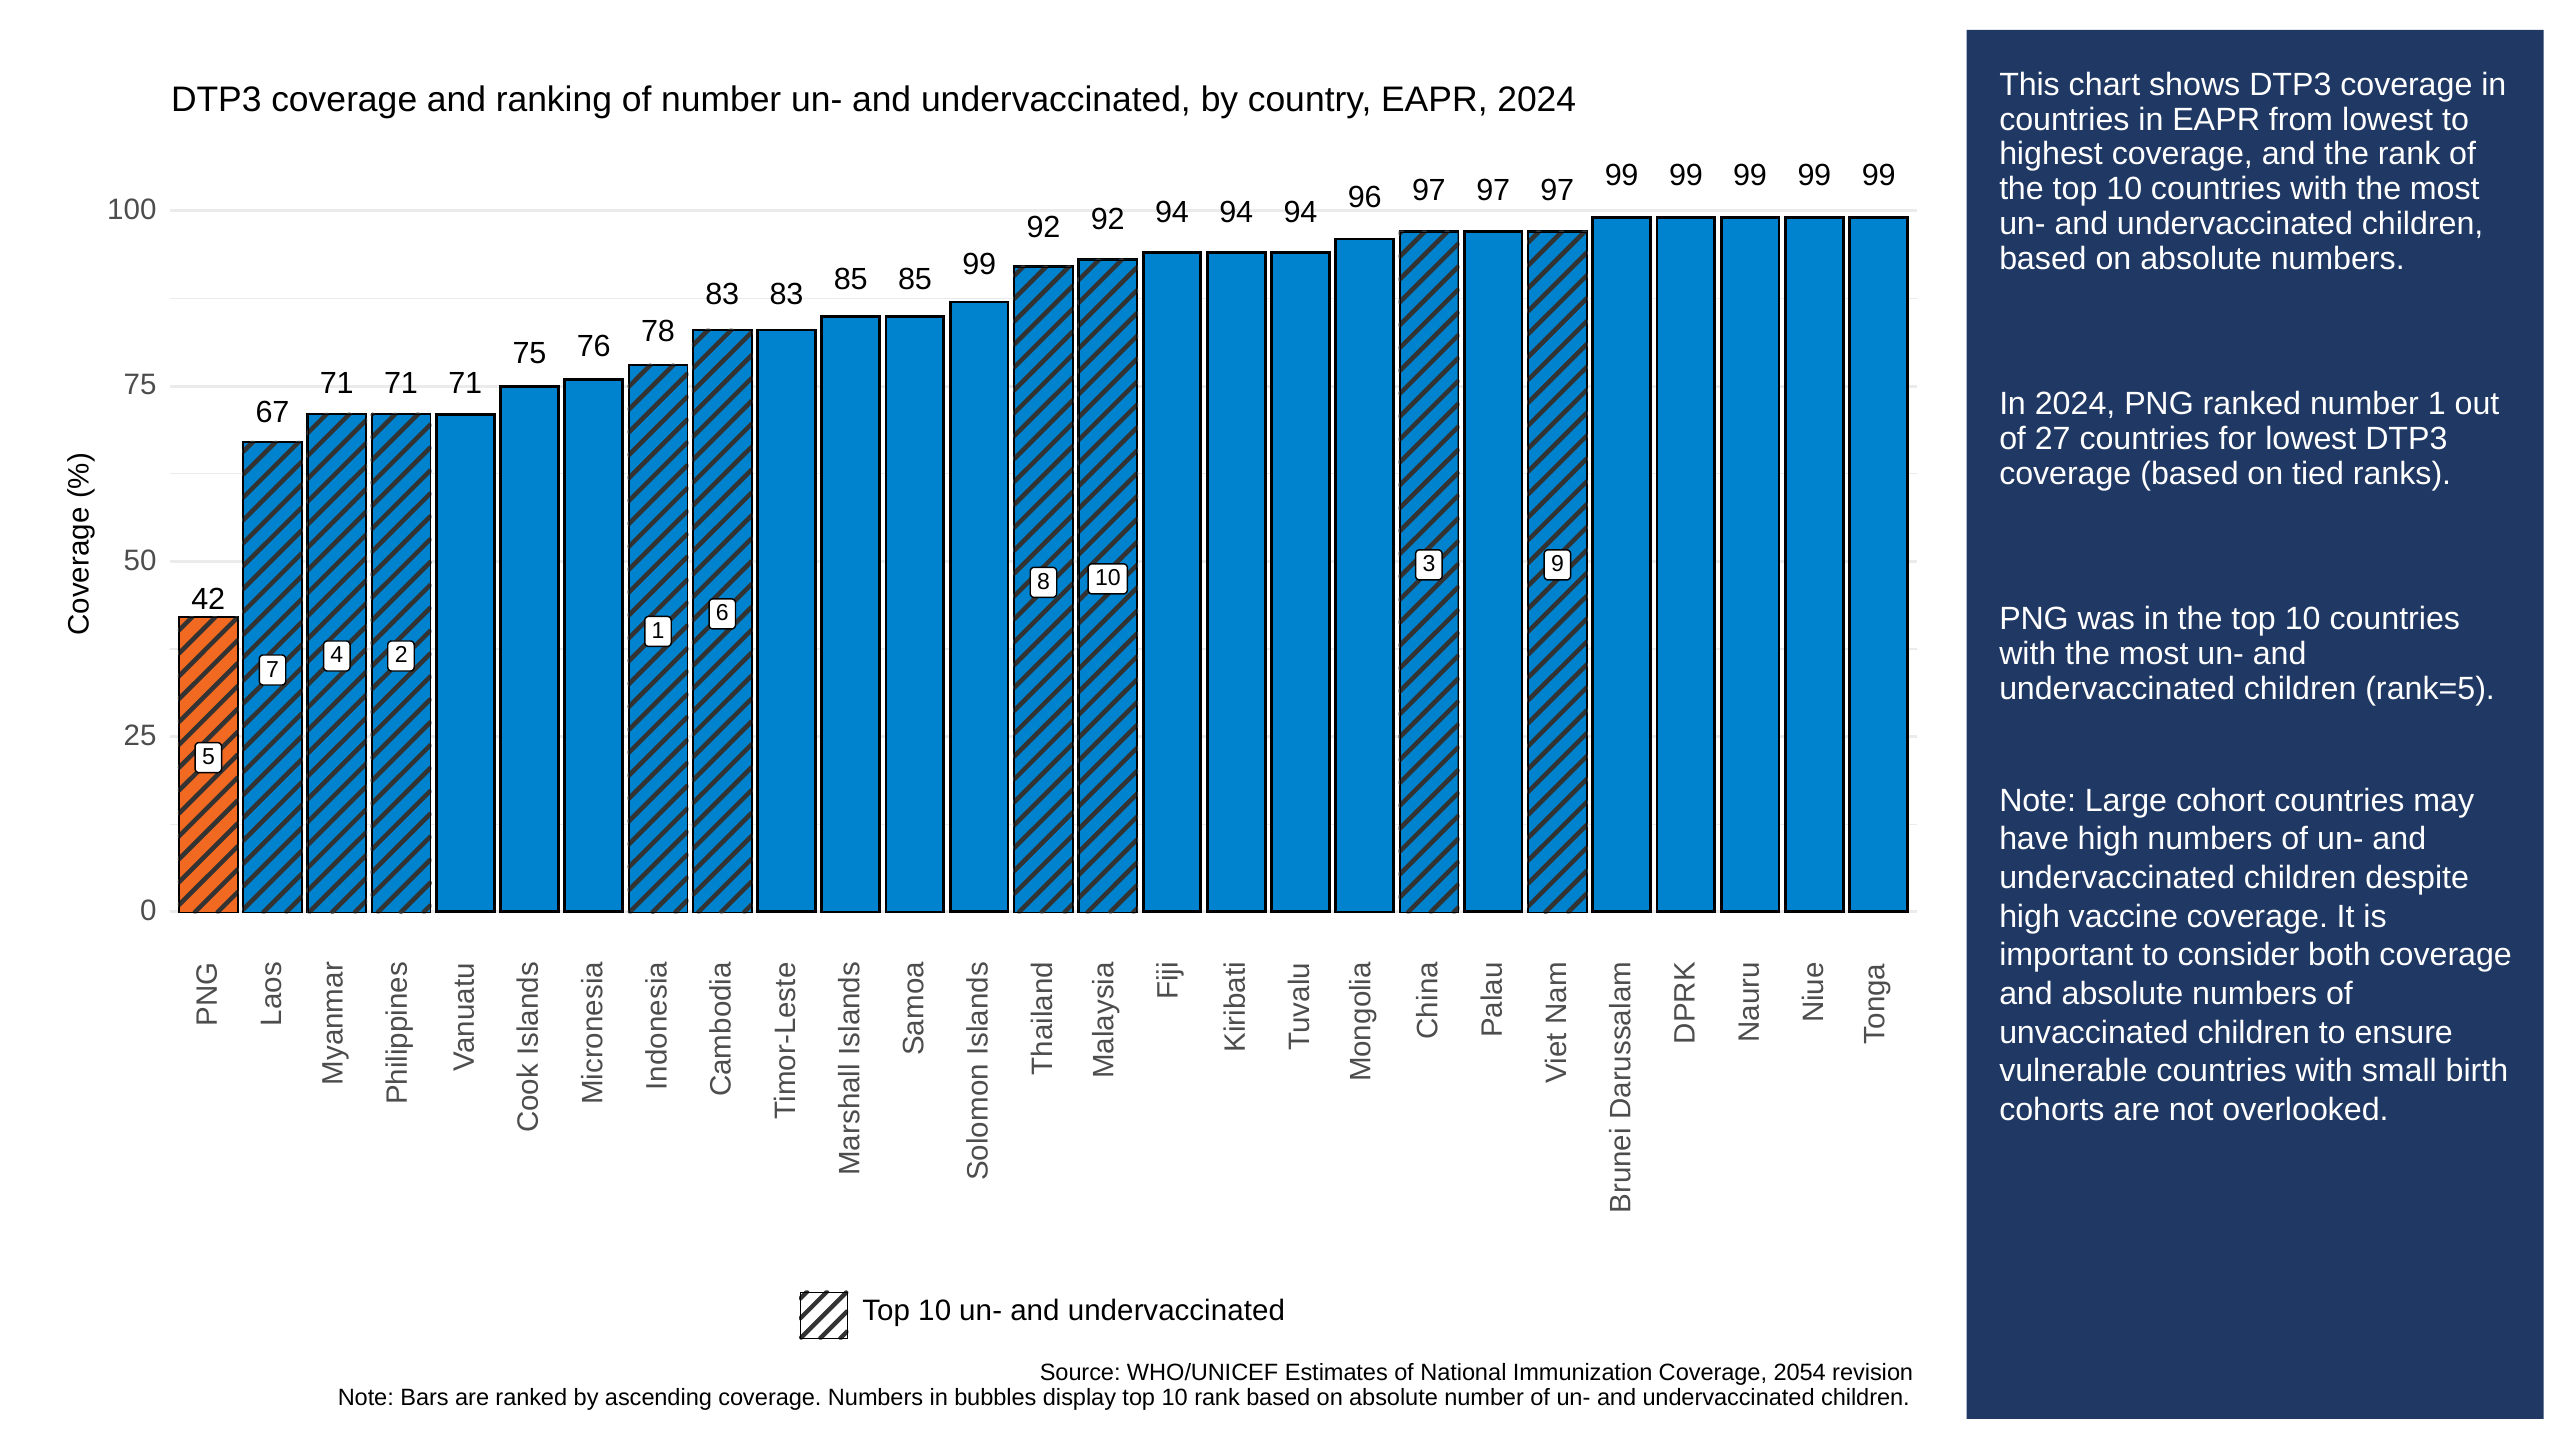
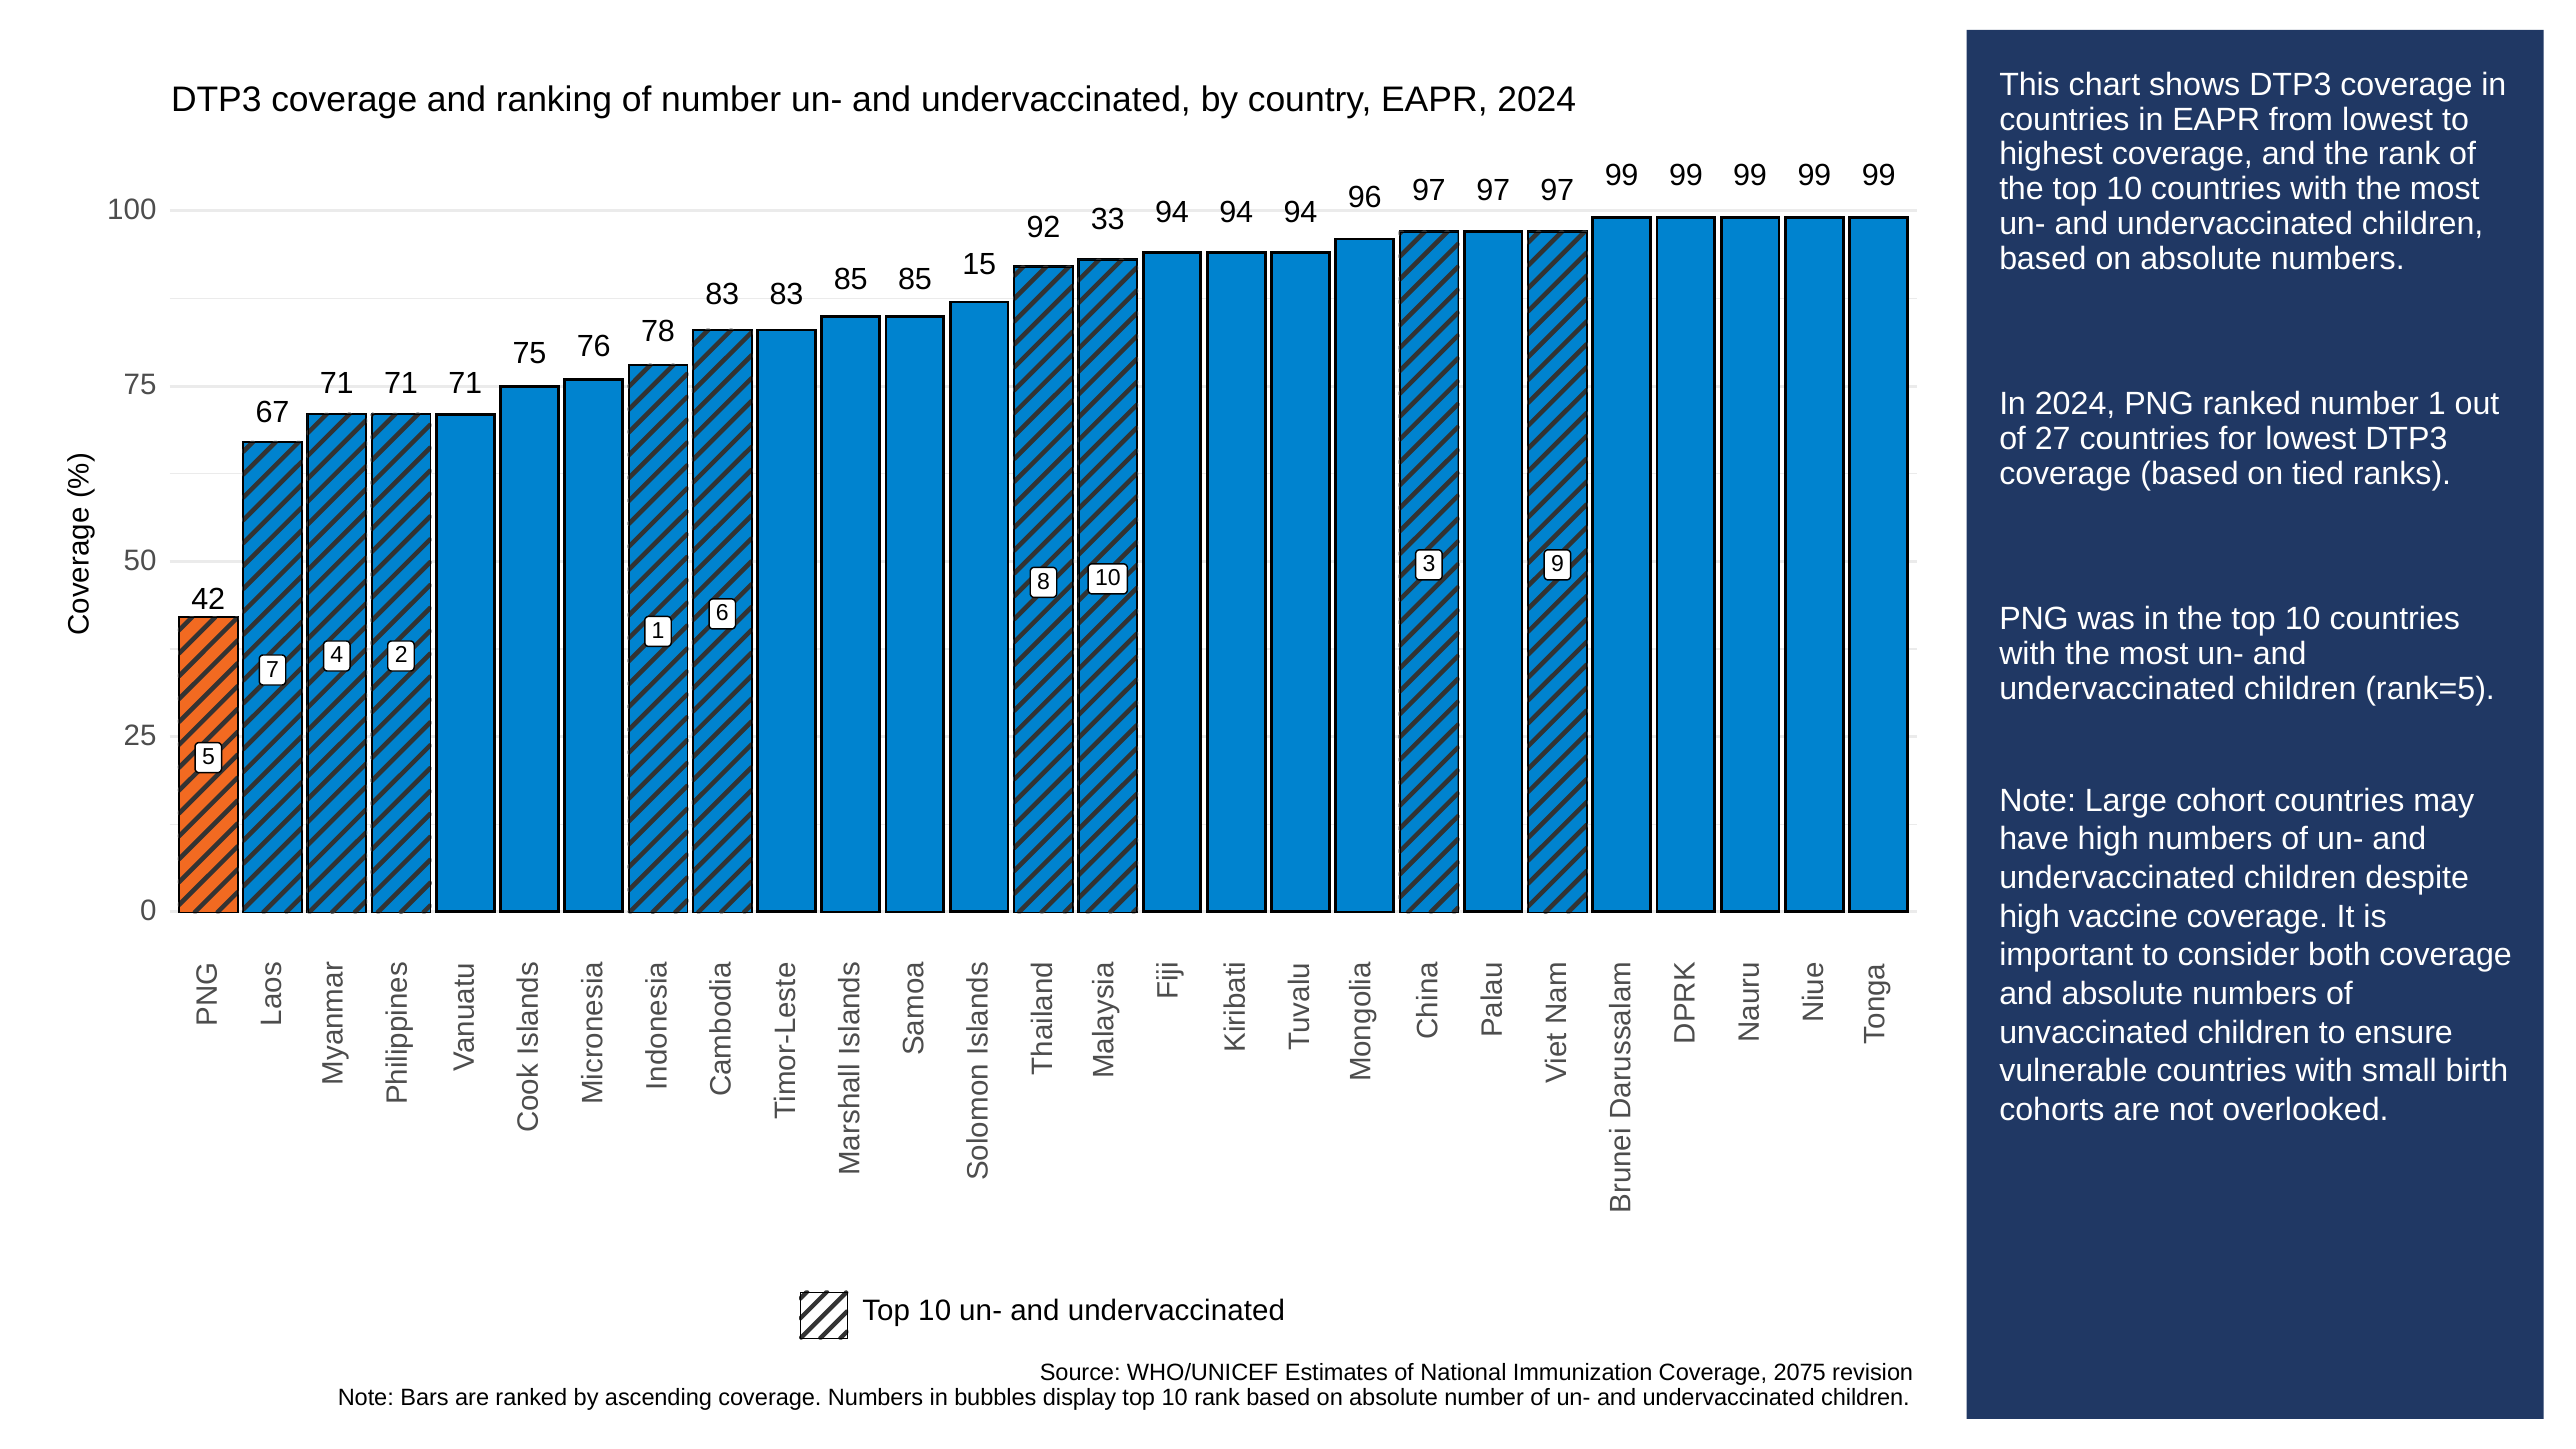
92 92: 92 -> 33
85 99: 99 -> 15
2054: 2054 -> 2075
